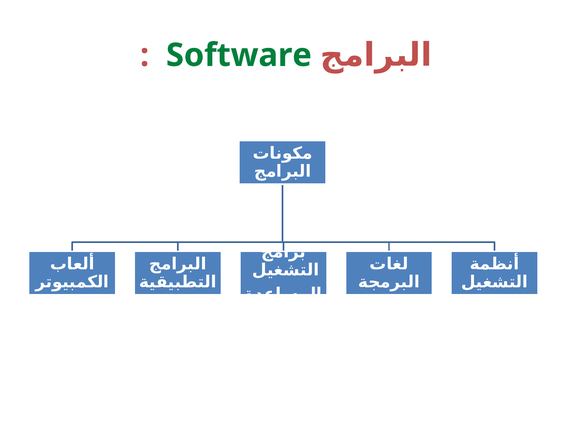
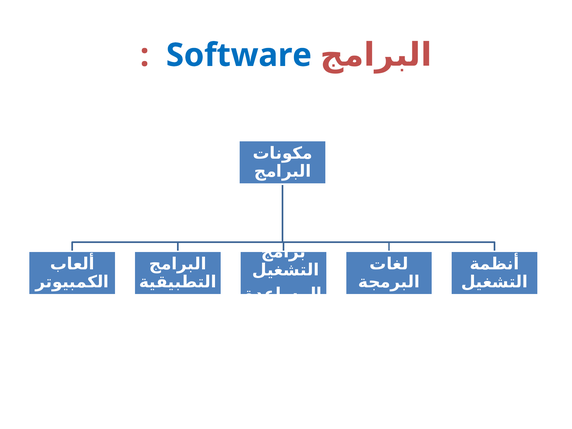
Software colour: green -> blue
